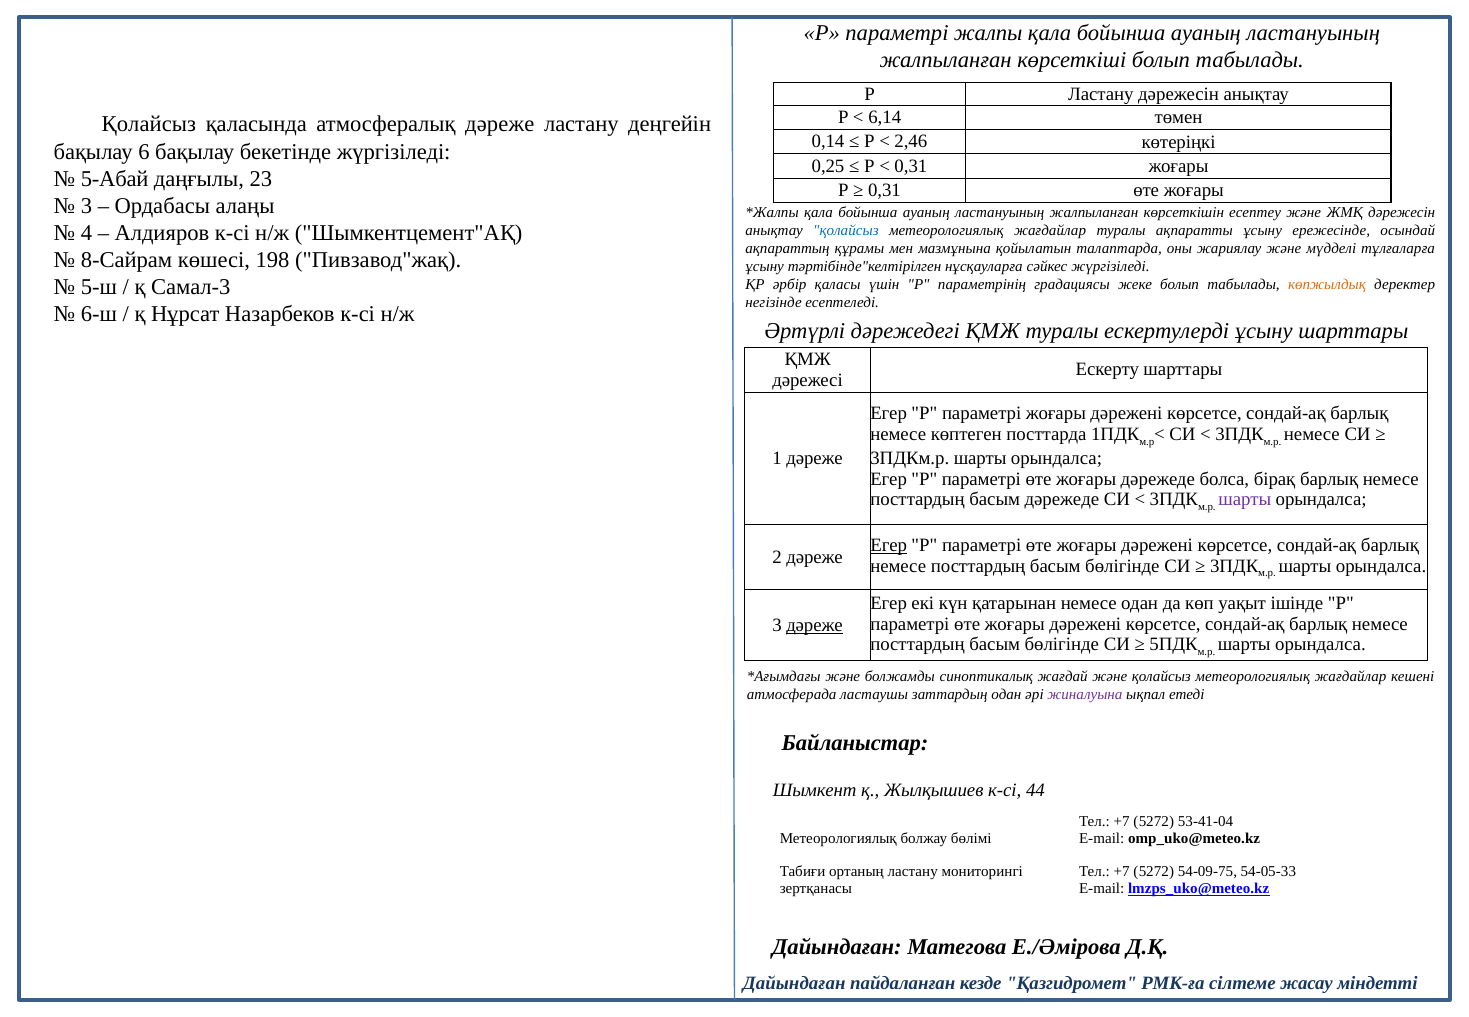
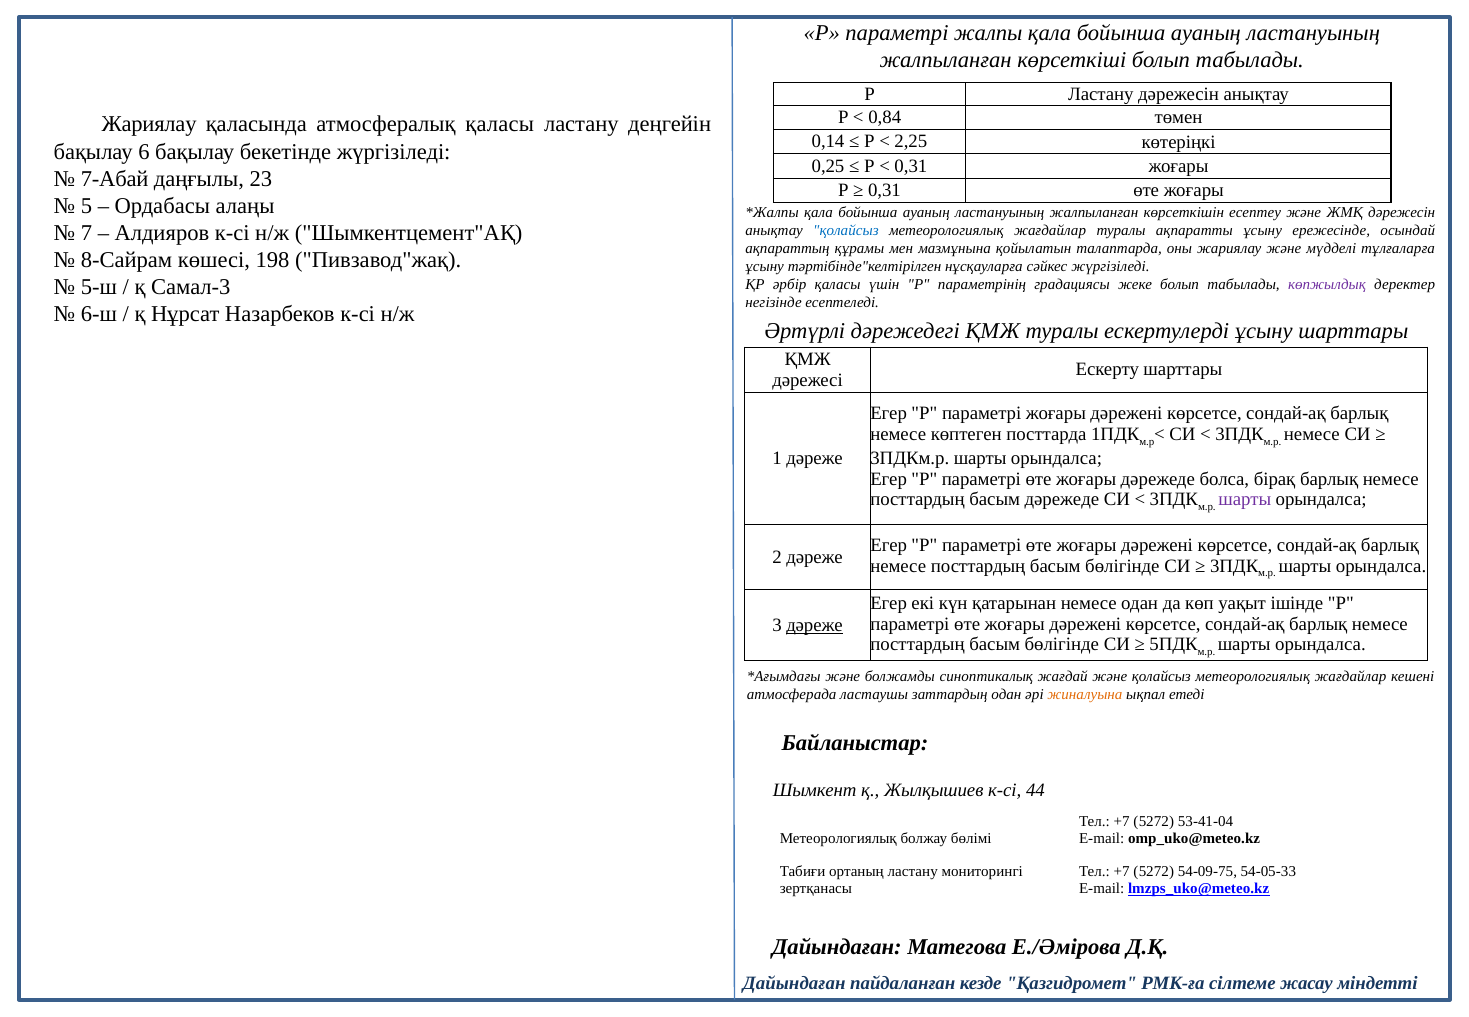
6,14: 6,14 -> 0,84
Қолайсыз at (149, 124): Қолайсыз -> Жариялау
атмосфералық дәреже: дәреже -> қаласы
2,46: 2,46 -> 2,25
5-Абай: 5-Абай -> 7-Абай
3 at (86, 206): 3 -> 5
4: 4 -> 7
көпжылдық colour: orange -> purple
Егер at (889, 545) underline: present -> none
жиналуына colour: purple -> orange
